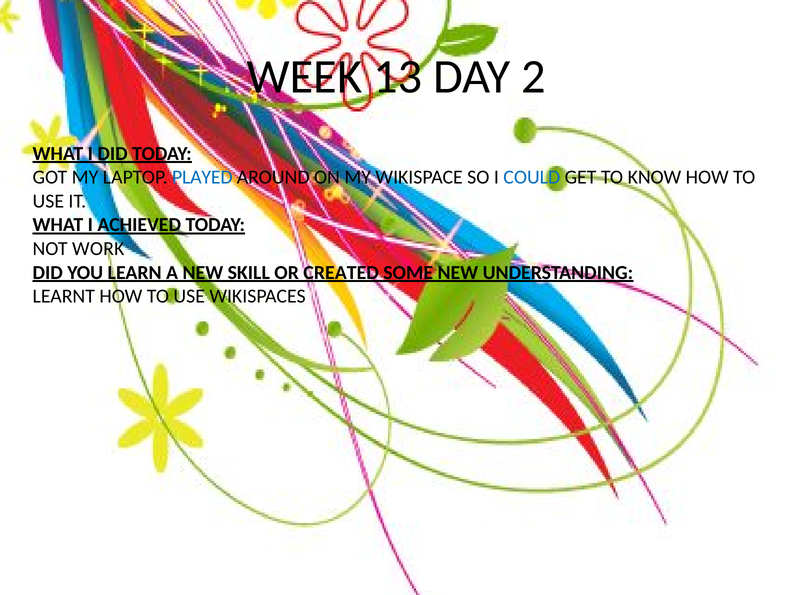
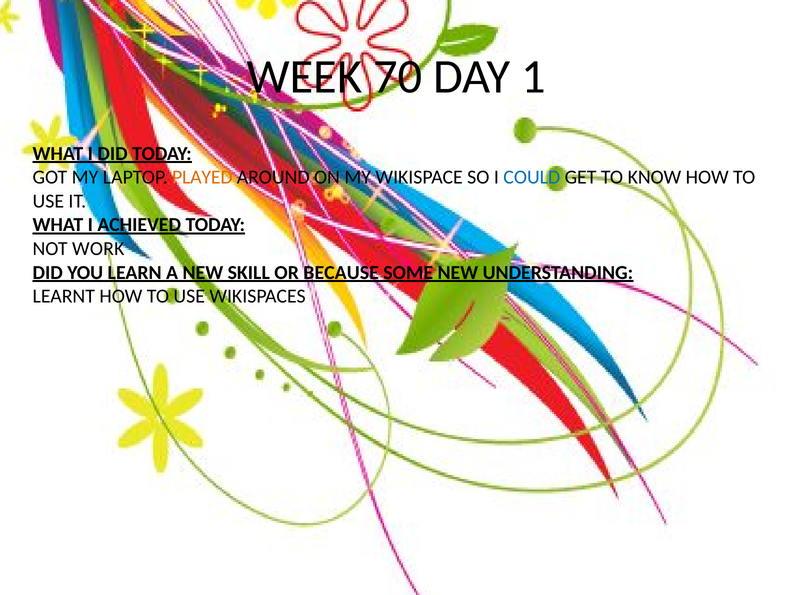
13: 13 -> 70
2: 2 -> 1
PLAYED colour: blue -> orange
CREATED: CREATED -> BECAUSE
